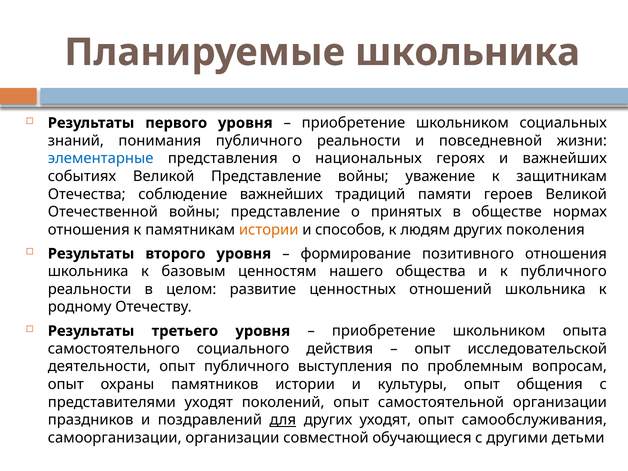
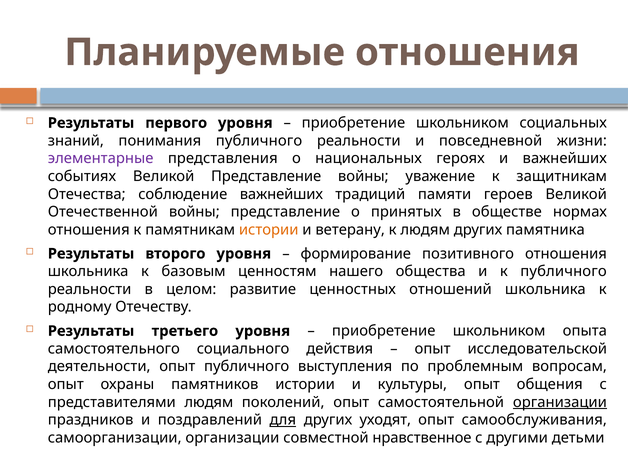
Планируемые школьника: школьника -> отношения
элементарные colour: blue -> purple
способов: способов -> ветерану
поколения: поколения -> памятника
представителями уходят: уходят -> людям
организации at (560, 402) underline: none -> present
обучающиеся: обучающиеся -> нравственное
